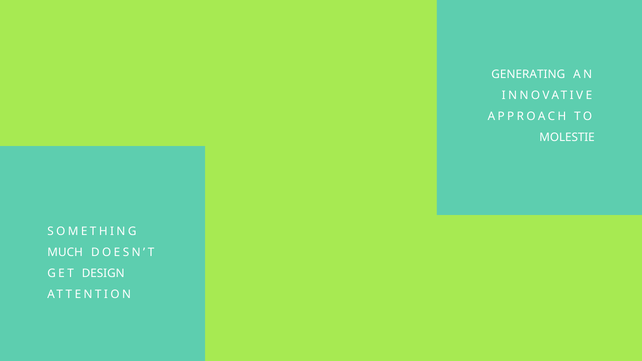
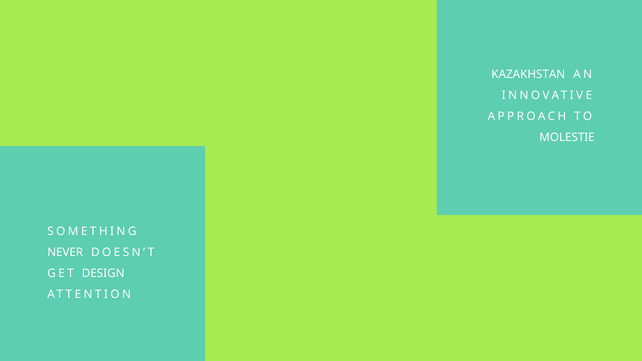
GENERATING: GENERATING -> KAZAKHSTAN
MUCH: MUCH -> NEVER
